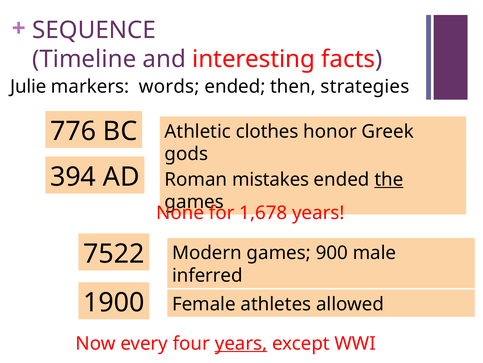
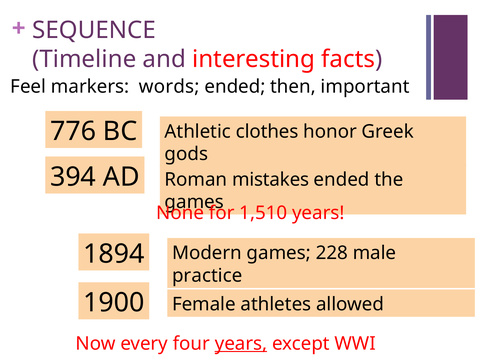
Julie: Julie -> Feel
strategies: strategies -> important
the underline: present -> none
1,678: 1,678 -> 1,510
7522: 7522 -> 1894
900: 900 -> 228
inferred: inferred -> practice
